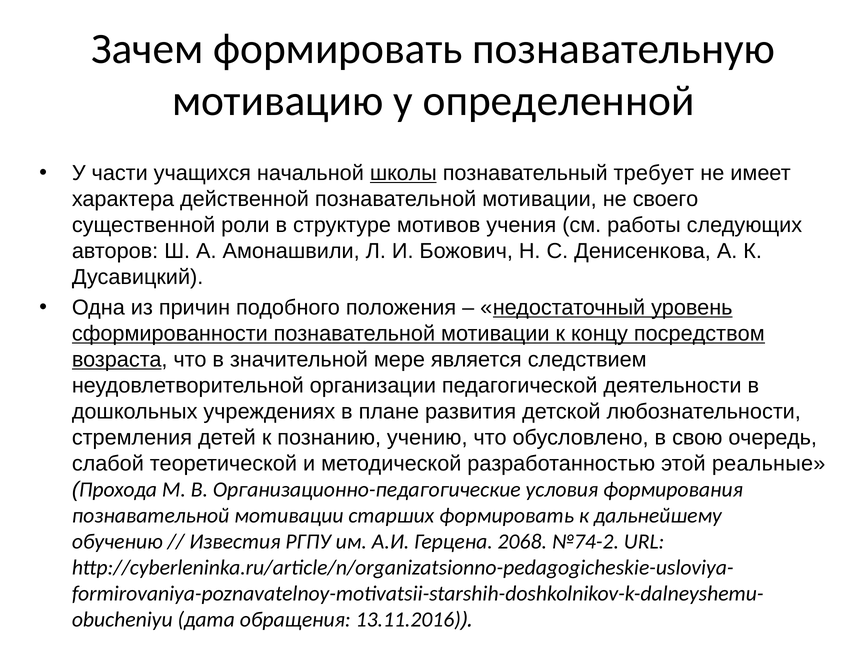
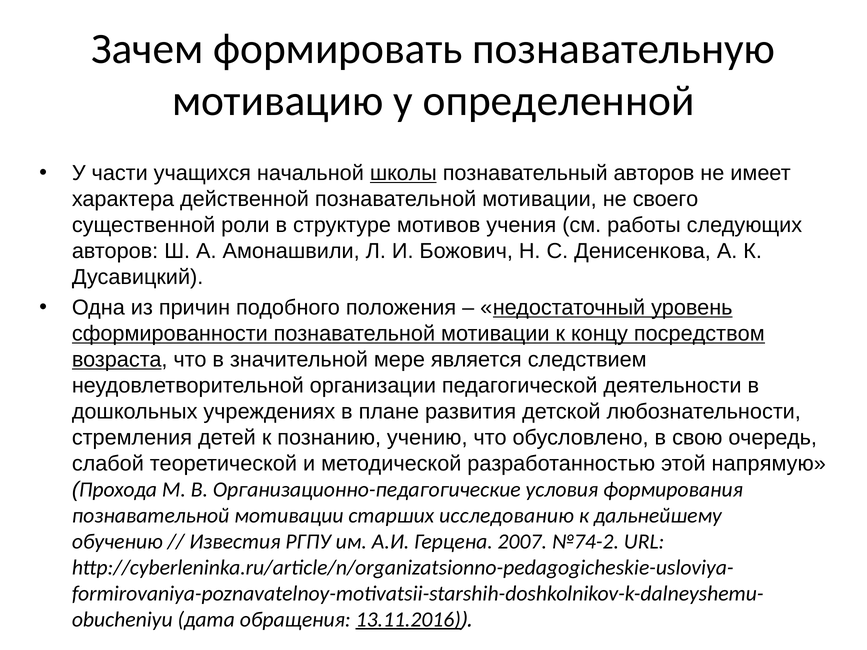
познавательный требует: требует -> авторов
реальные: реальные -> напрямую
старших формировать: формировать -> исследованию
2068: 2068 -> 2007
13.11.2016 underline: none -> present
